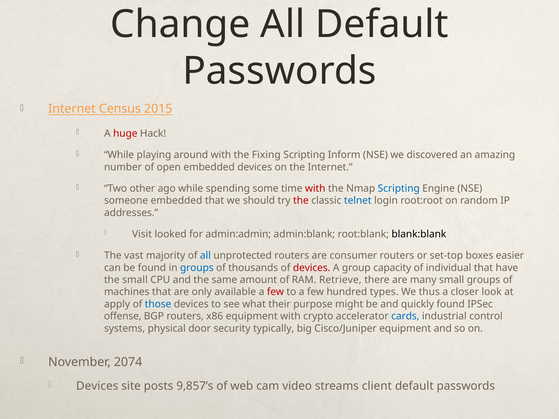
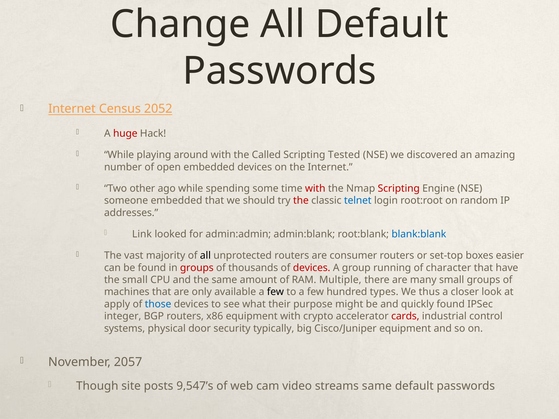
2015: 2015 -> 2052
Fixing: Fixing -> Called
Inform: Inform -> Tested
Scripting at (399, 189) colour: blue -> red
Visit: Visit -> Link
blank:blank colour: black -> blue
all at (205, 256) colour: blue -> black
groups at (197, 268) colour: blue -> red
capacity: capacity -> running
individual: individual -> character
Retrieve: Retrieve -> Multiple
few at (275, 292) colour: red -> black
offense: offense -> integer
cards colour: blue -> red
2074: 2074 -> 2057
Devices at (97, 386): Devices -> Though
9,857’s: 9,857’s -> 9,547’s
streams client: client -> same
